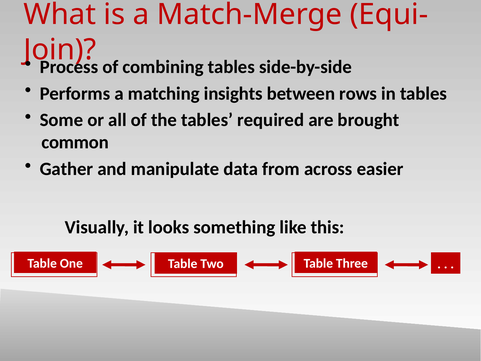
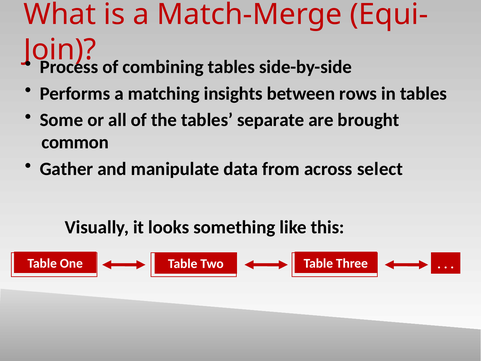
required: required -> separate
easier: easier -> select
